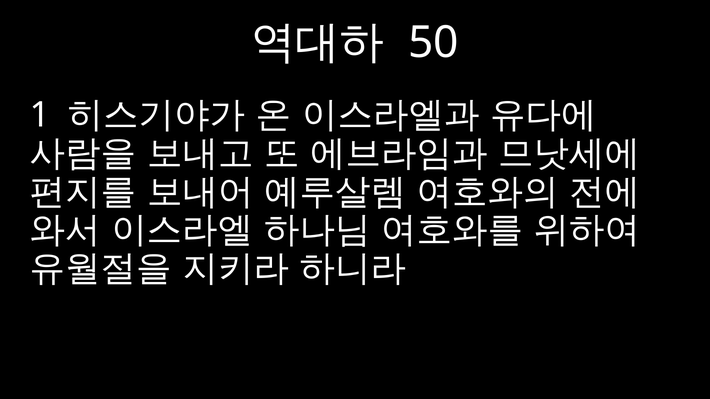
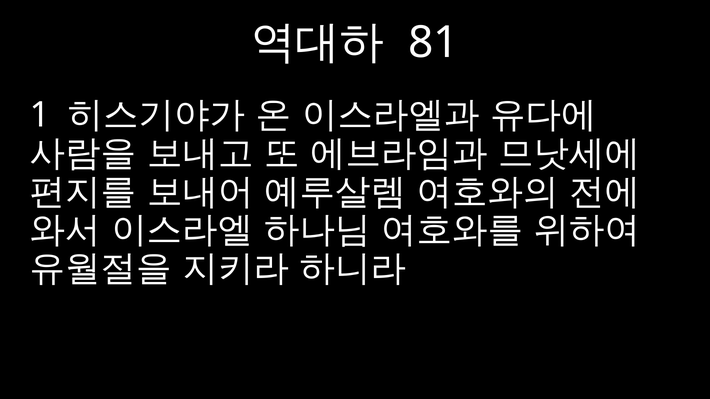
50: 50 -> 81
